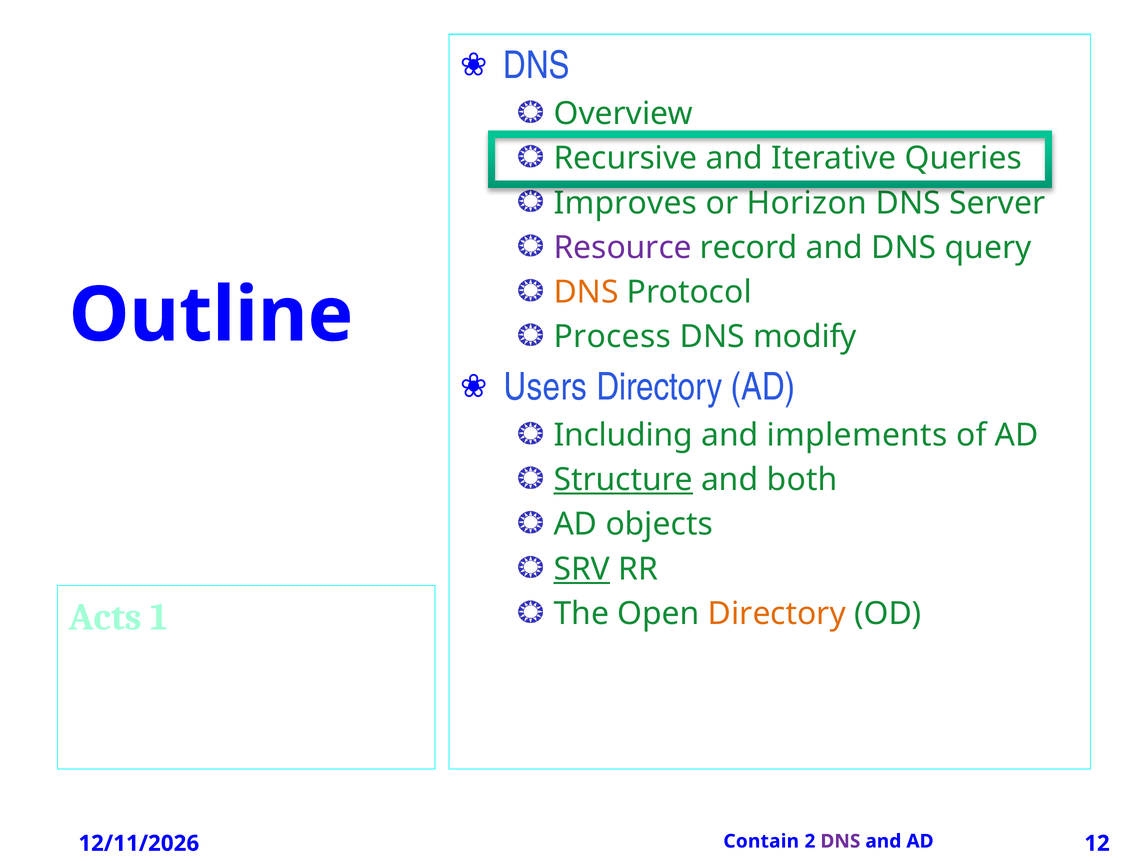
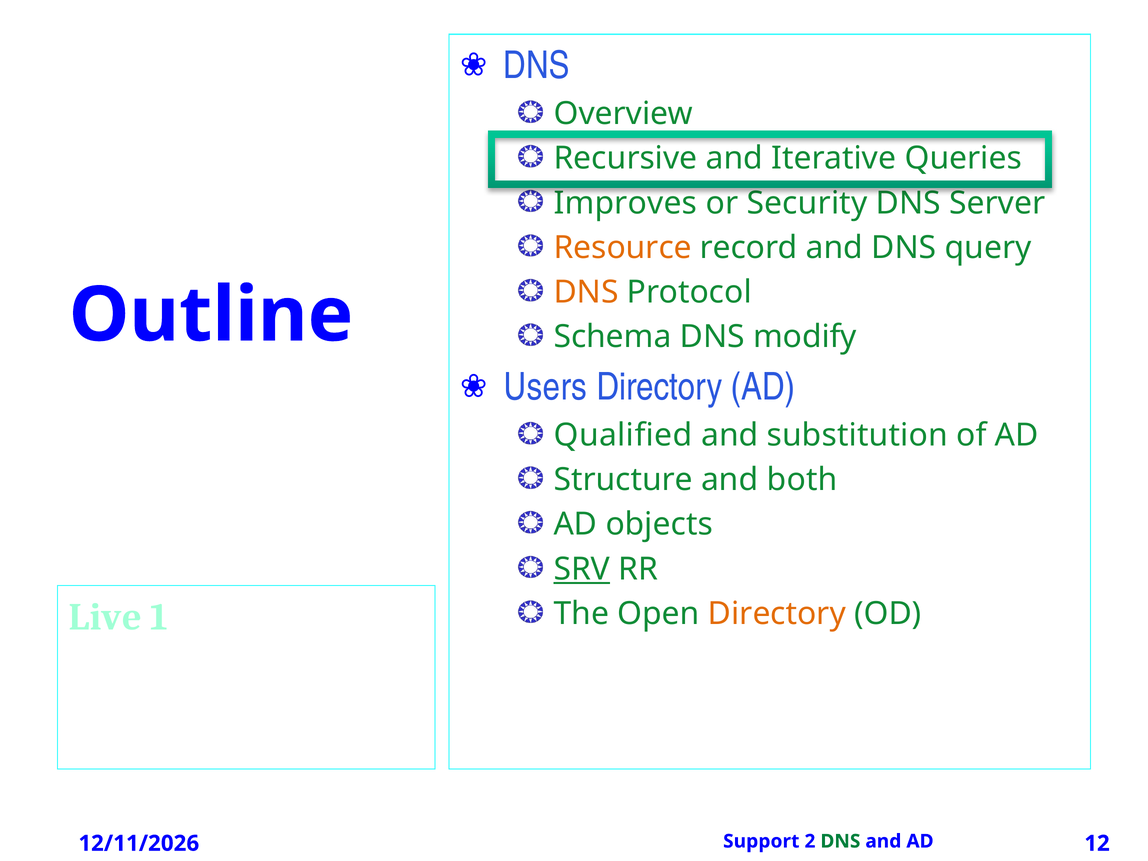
Horizon: Horizon -> Security
Resource colour: purple -> orange
Process: Process -> Schema
Including: Including -> Qualified
implements: implements -> substitution
Structure underline: present -> none
Acts: Acts -> Live
Contain: Contain -> Support
DNS at (840, 841) colour: purple -> green
